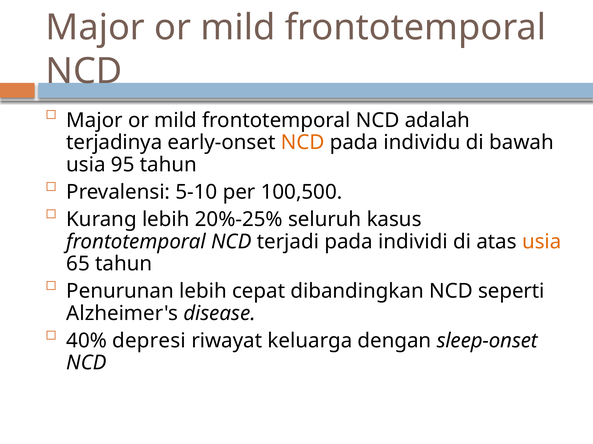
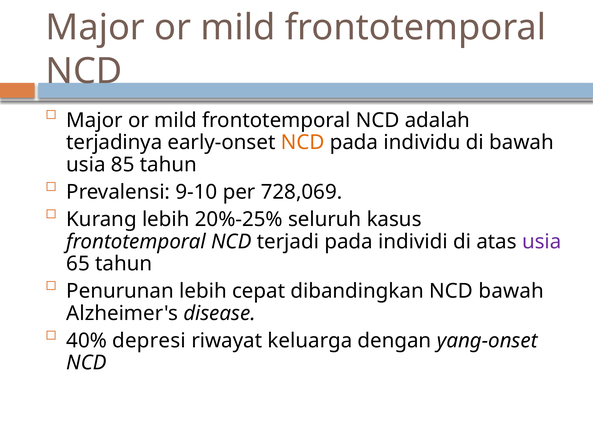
95: 95 -> 85
5-10: 5-10 -> 9-10
100,500: 100,500 -> 728,069
usia at (542, 242) colour: orange -> purple
NCD seperti: seperti -> bawah
sleep-onset: sleep-onset -> yang-onset
